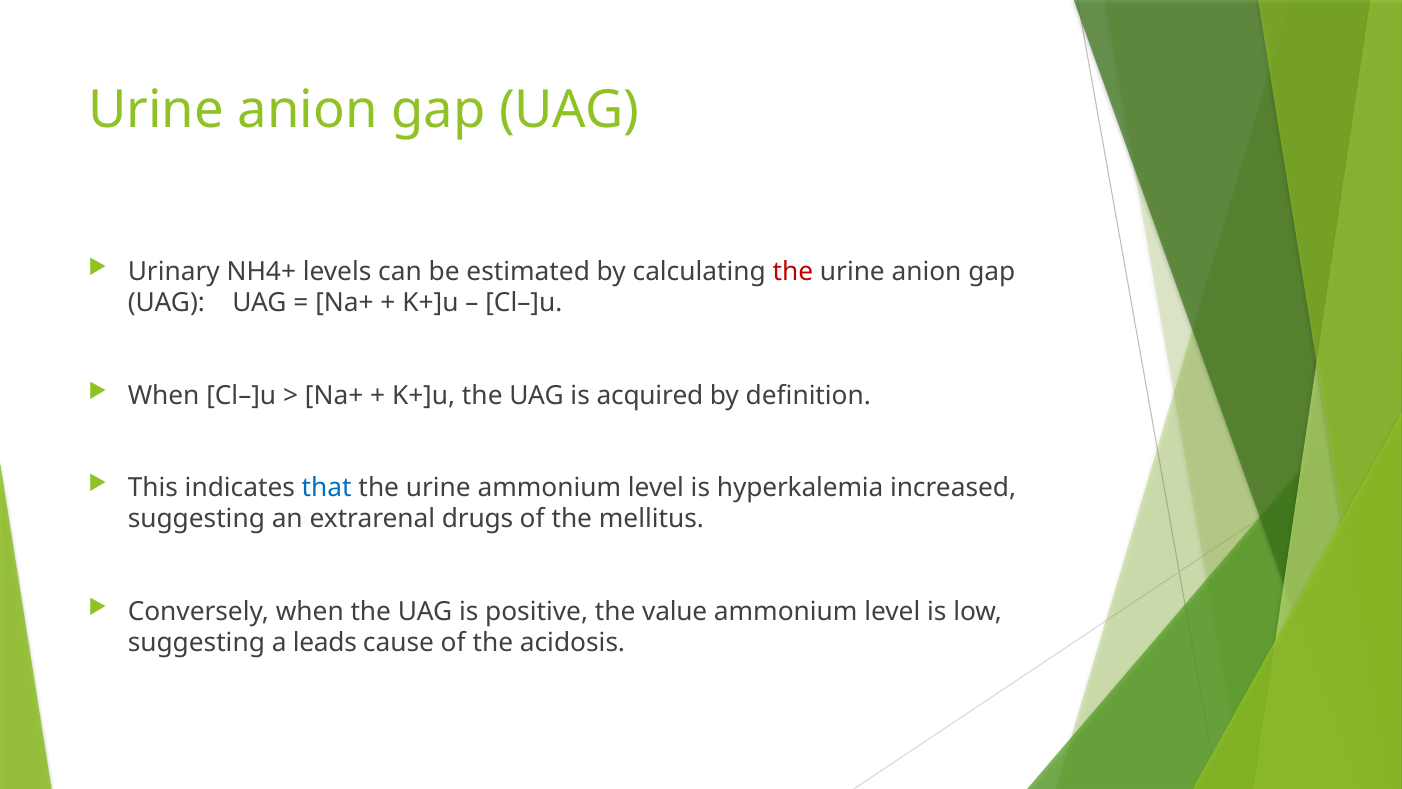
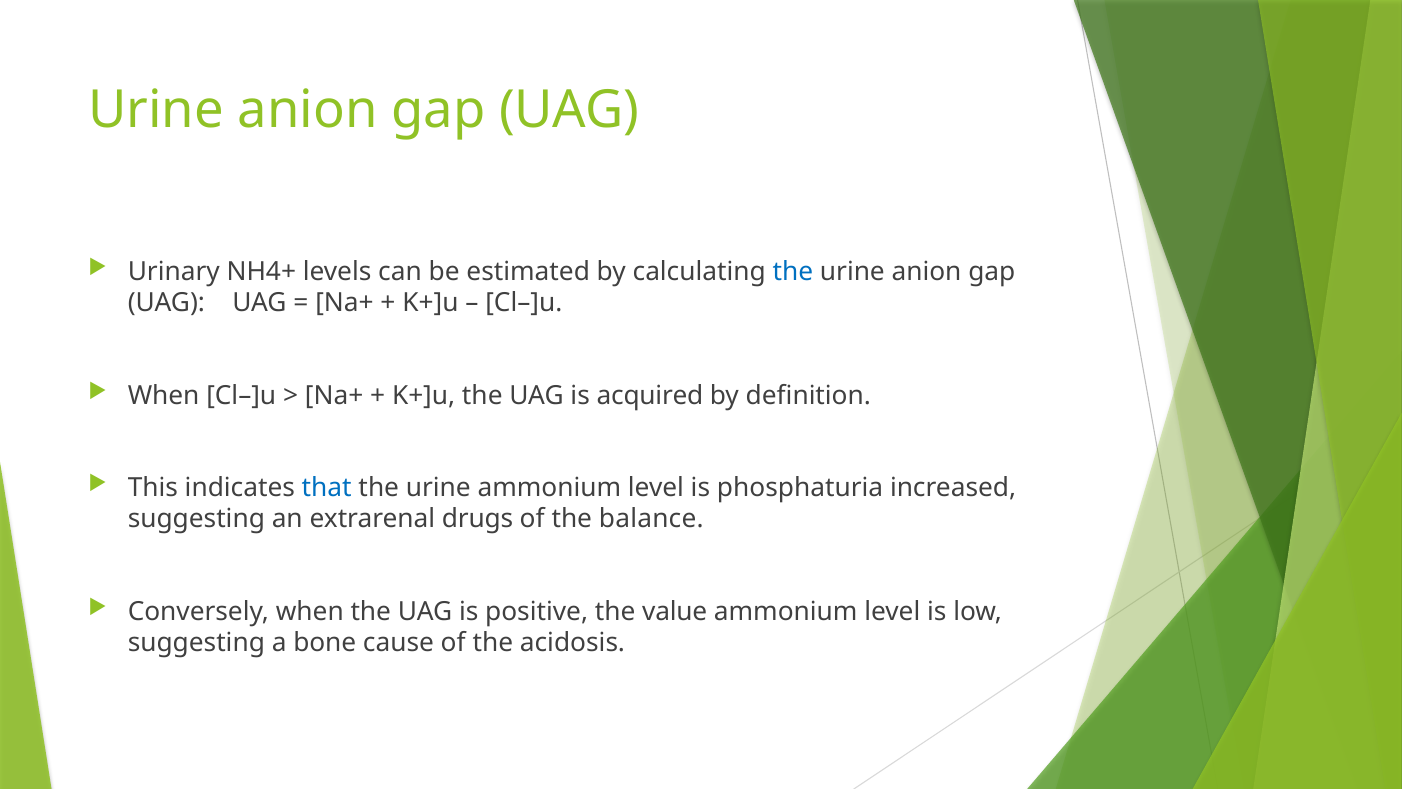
the at (793, 271) colour: red -> blue
hyperkalemia: hyperkalemia -> phosphaturia
mellitus: mellitus -> balance
leads: leads -> bone
